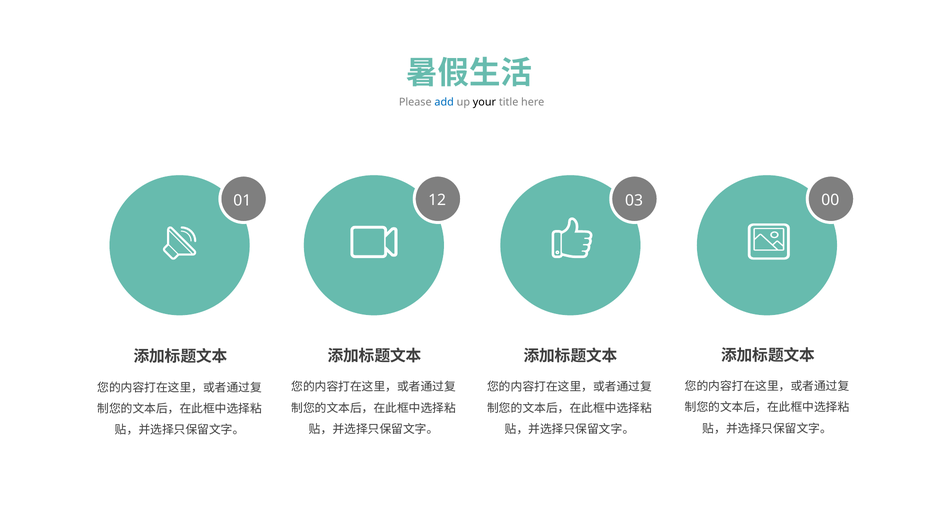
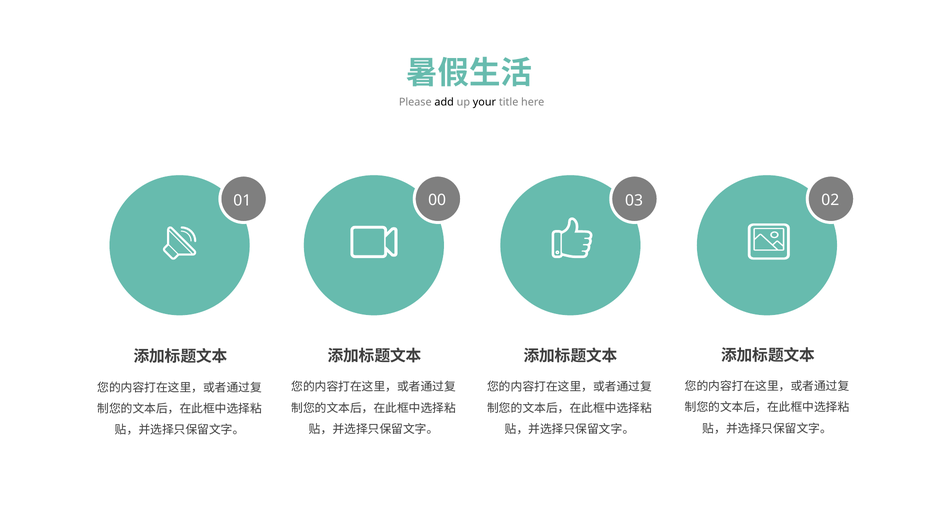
add colour: blue -> black
12: 12 -> 00
00: 00 -> 02
